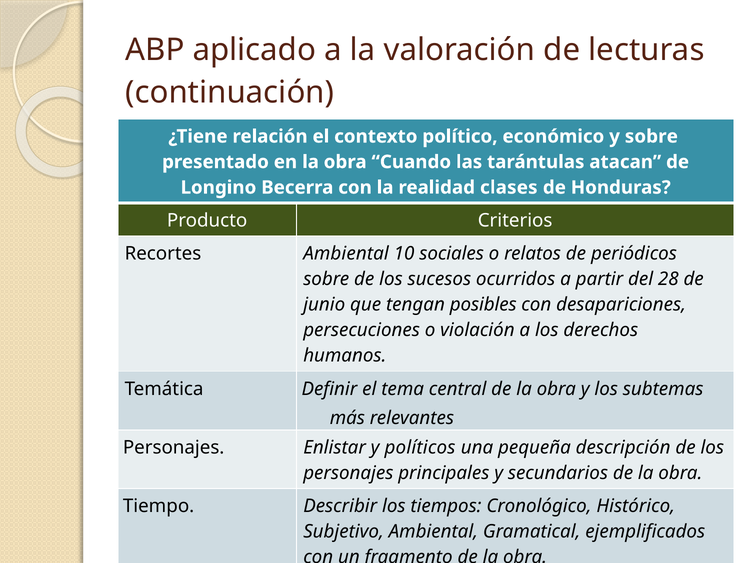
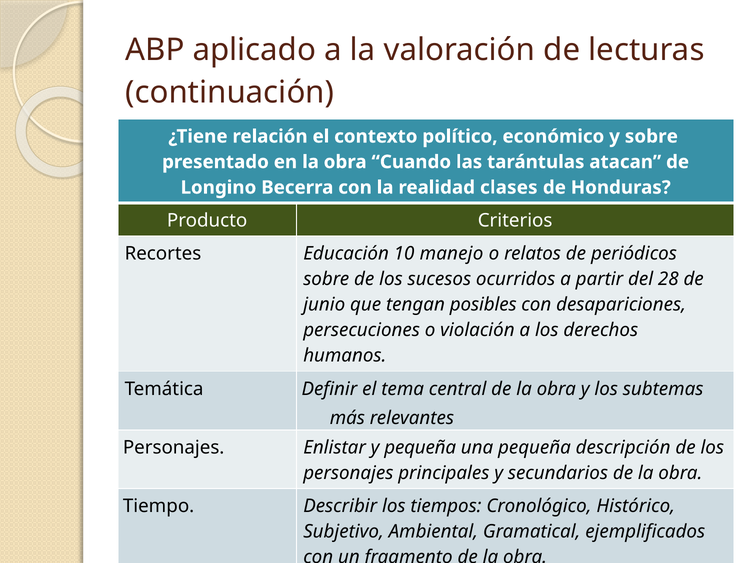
Recortes Ambiental: Ambiental -> Educación
sociales: sociales -> manejo
y políticos: políticos -> pequeña
